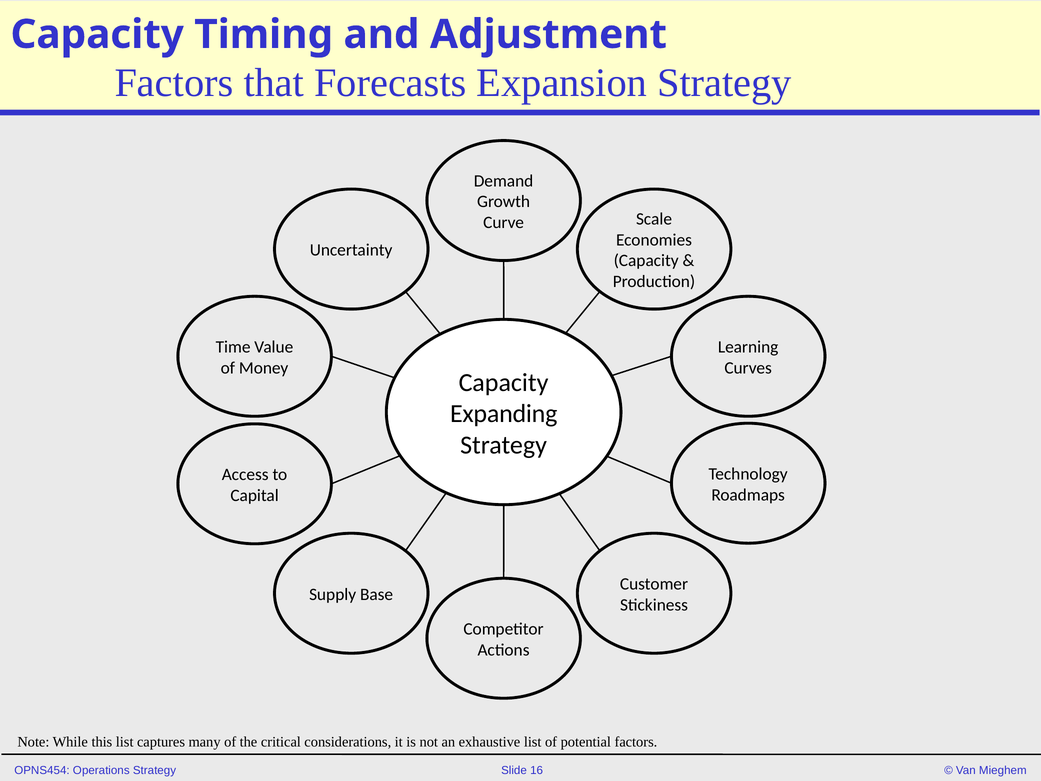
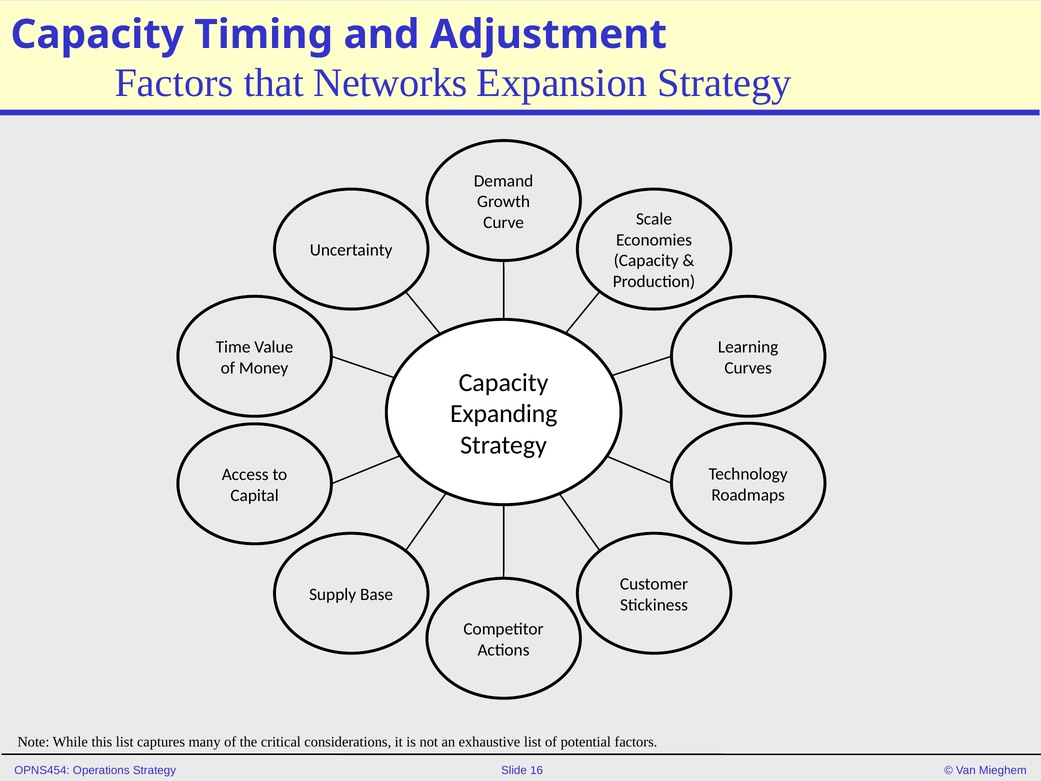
Forecasts: Forecasts -> Networks
